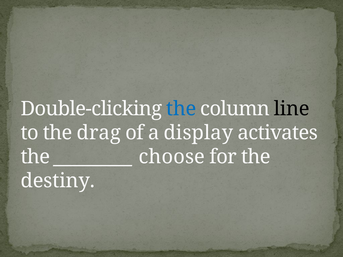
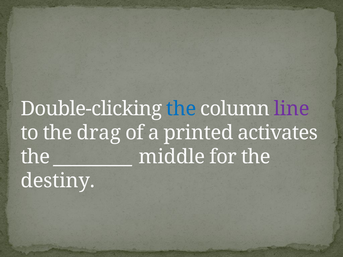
line colour: black -> purple
display: display -> printed
choose: choose -> middle
